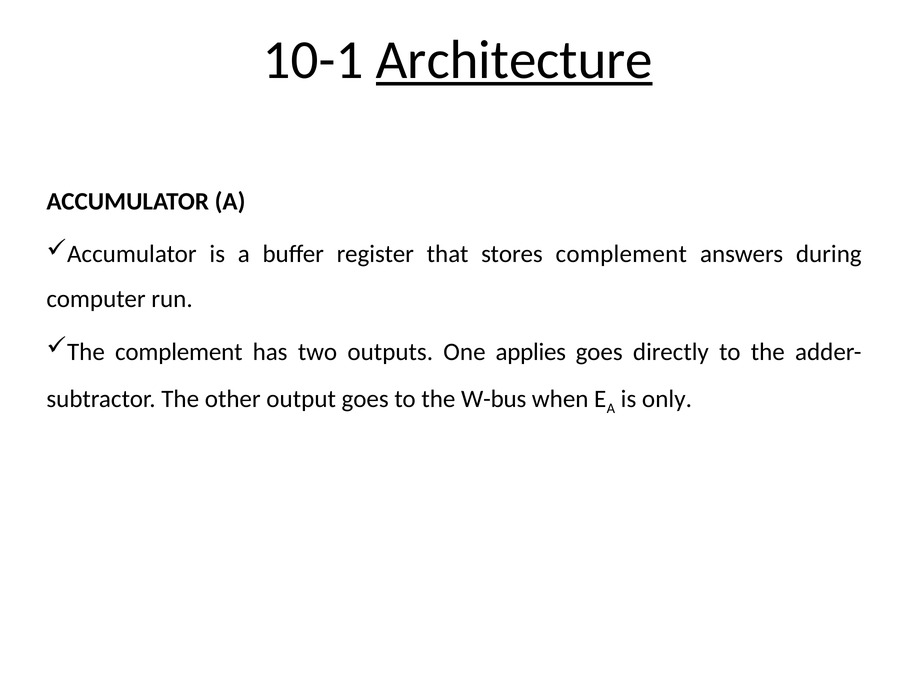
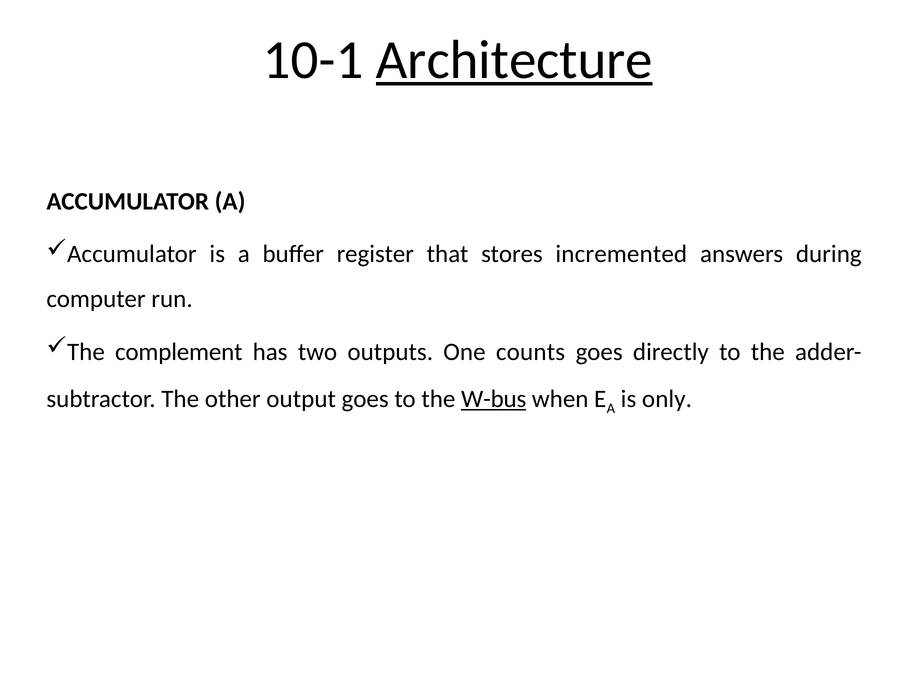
stores complement: complement -> incremented
applies: applies -> counts
W-bus underline: none -> present
